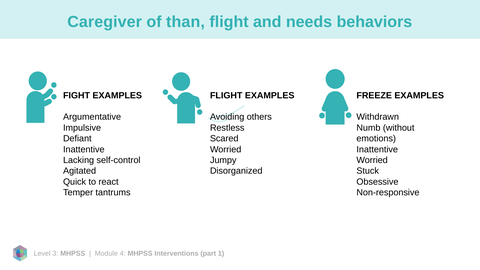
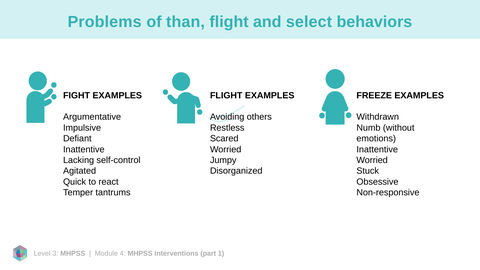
Caregiver: Caregiver -> Problems
needs: needs -> select
